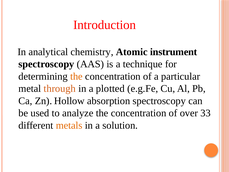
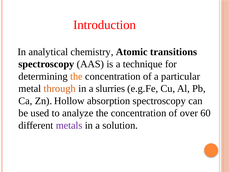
instrument: instrument -> transitions
plotted: plotted -> slurries
33: 33 -> 60
metals colour: orange -> purple
